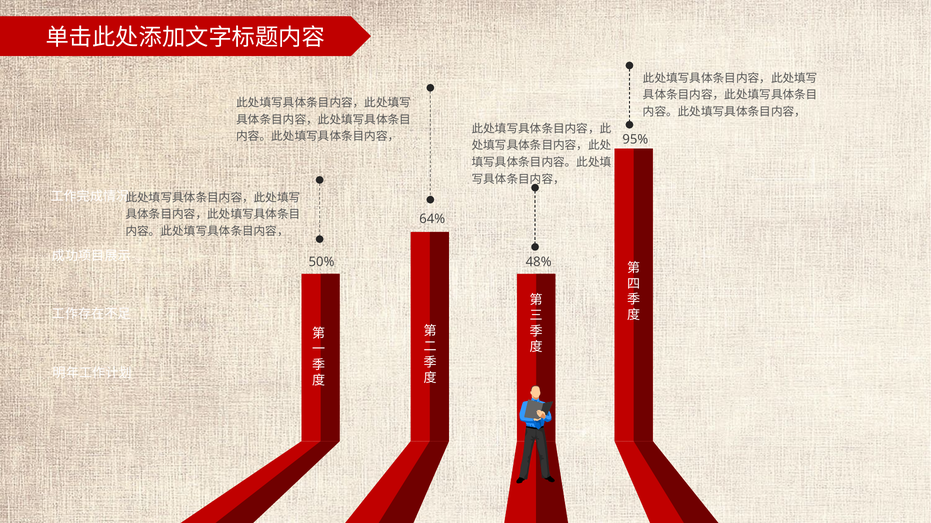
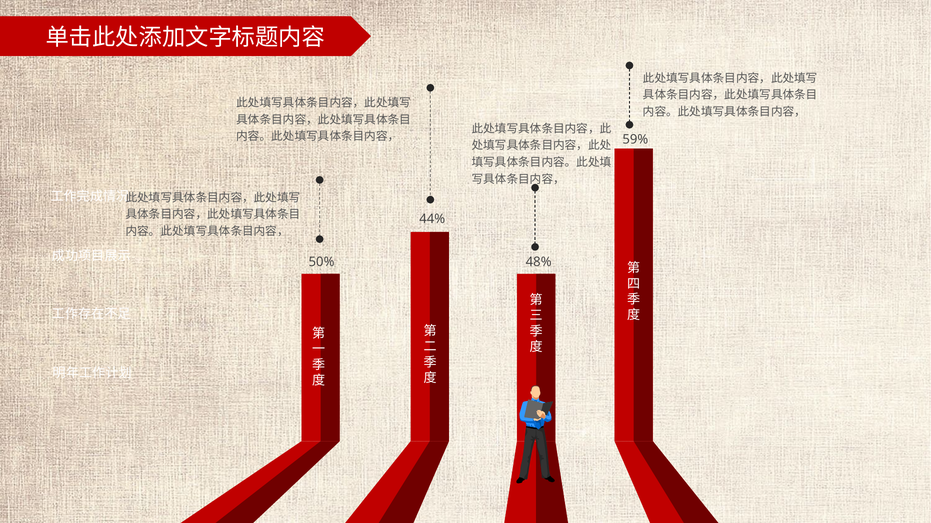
95%: 95% -> 59%
64%: 64% -> 44%
